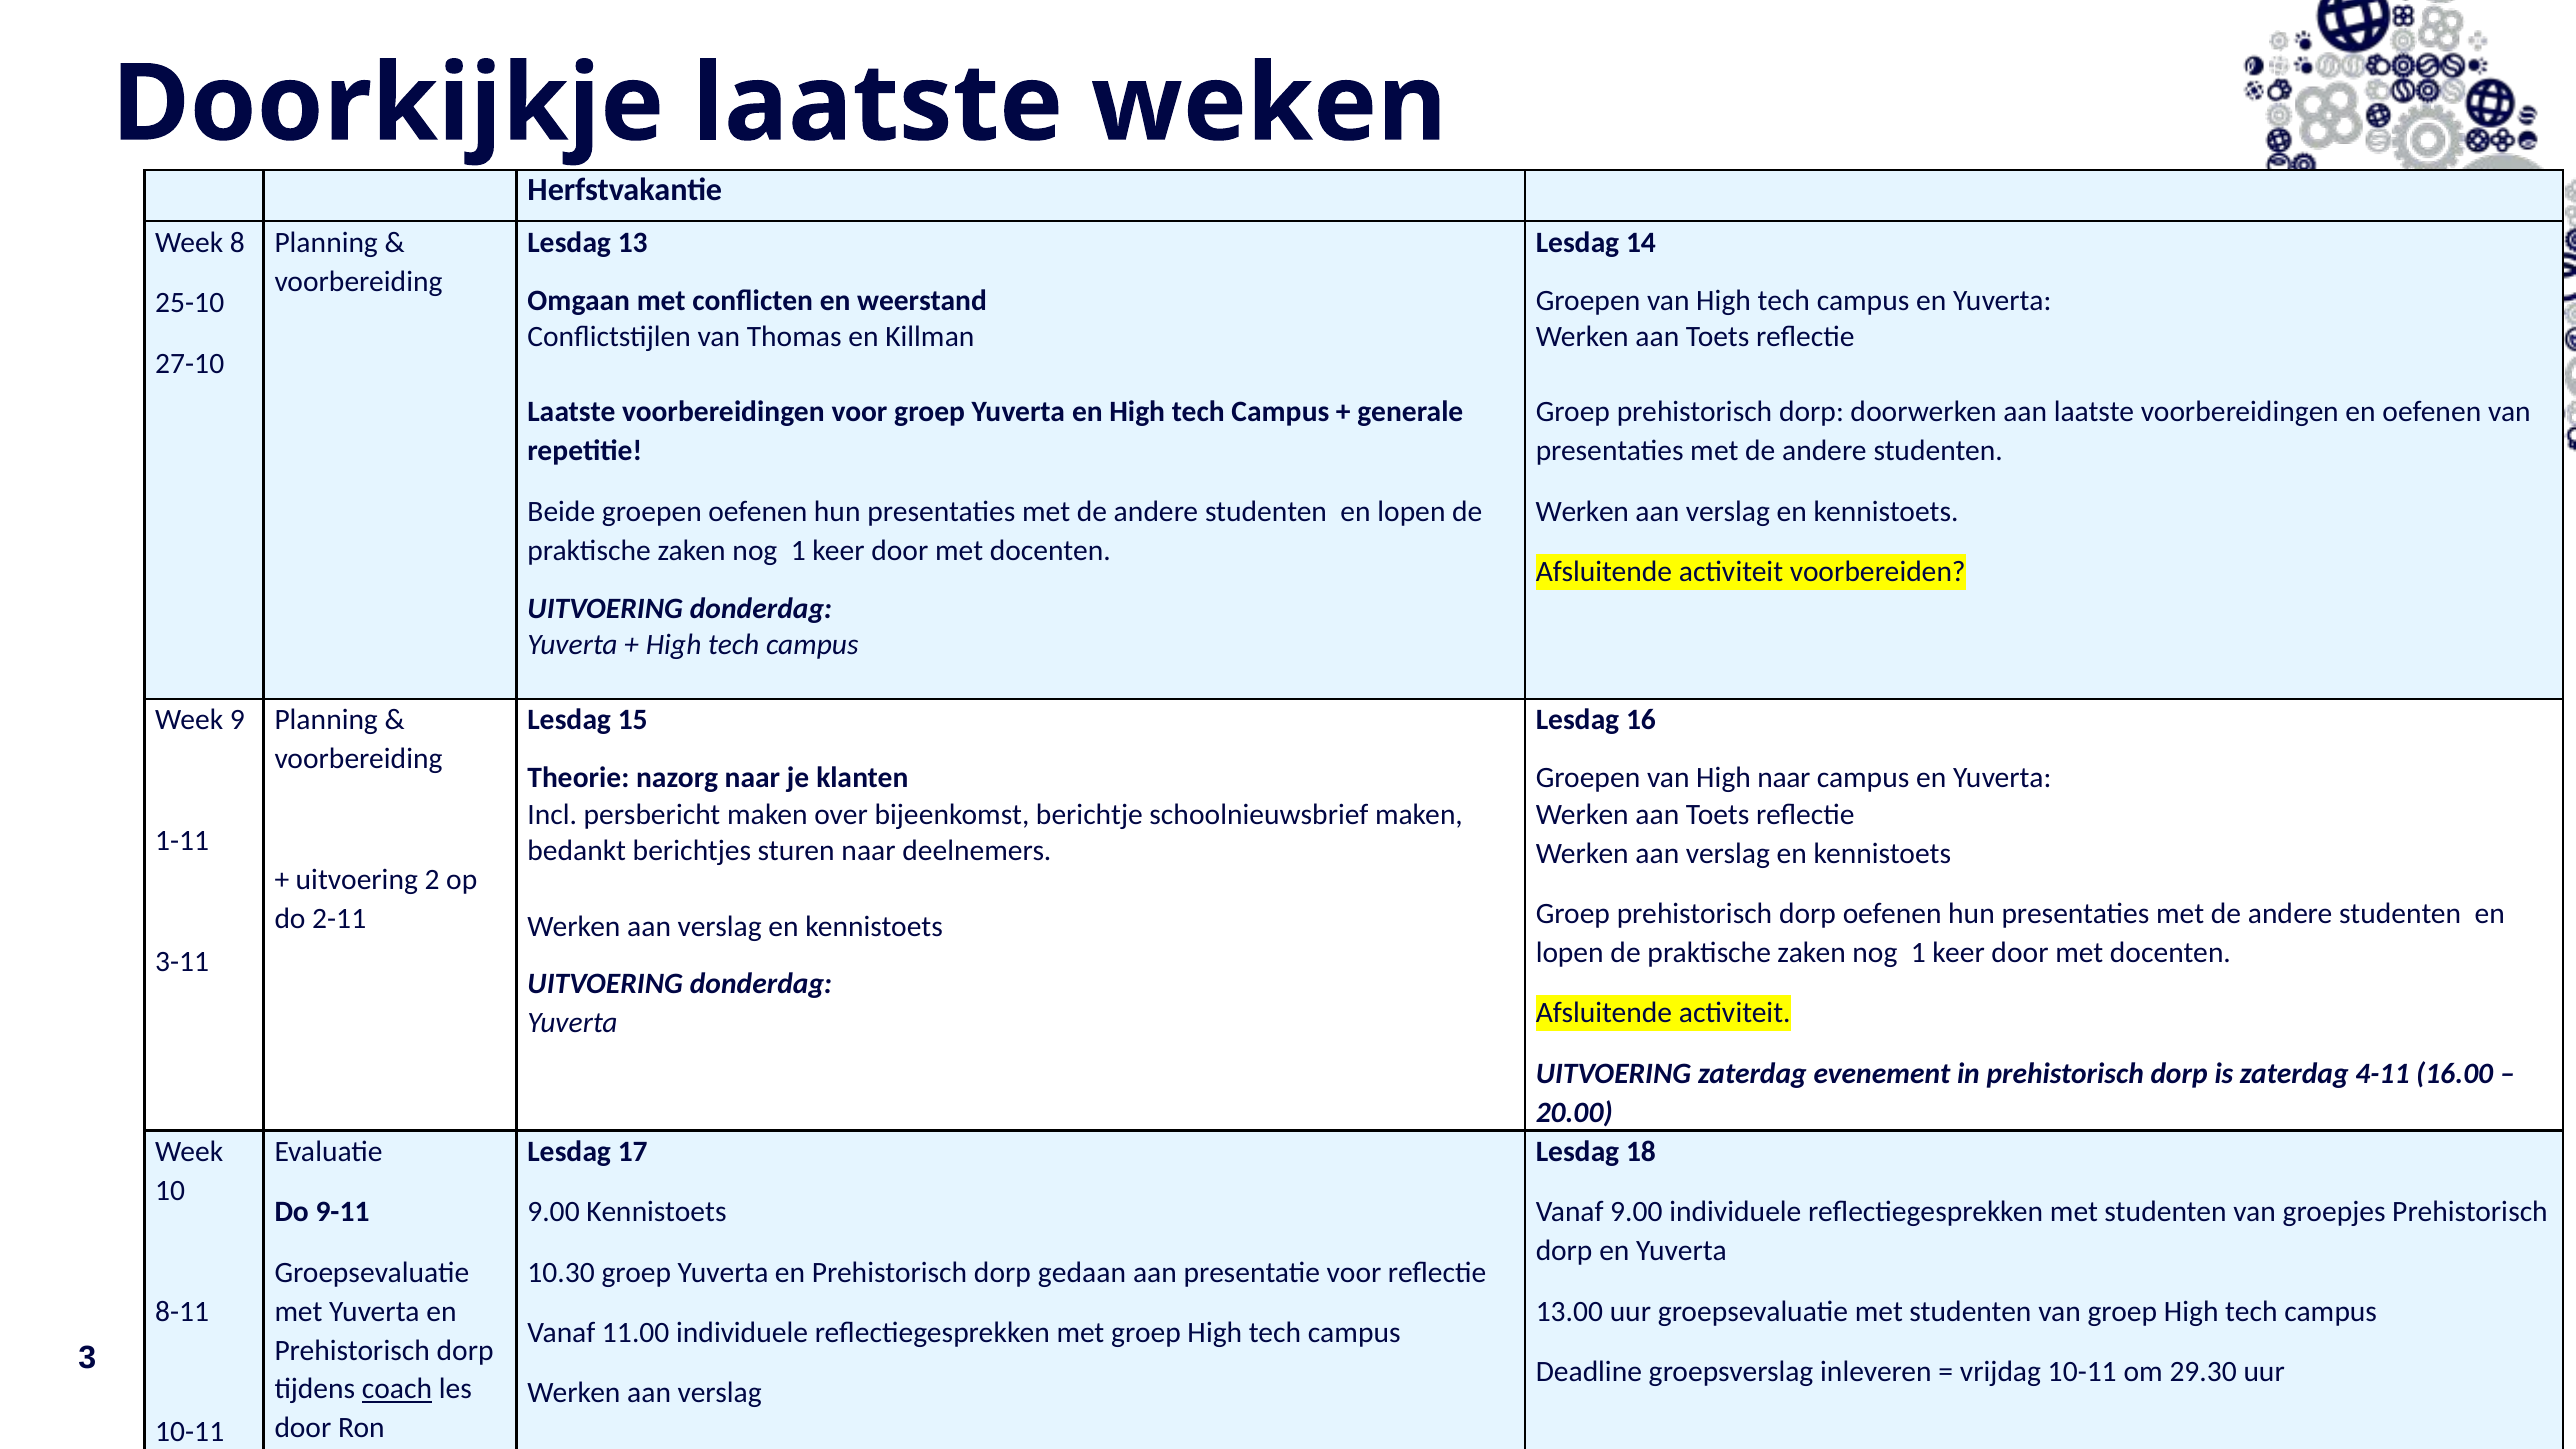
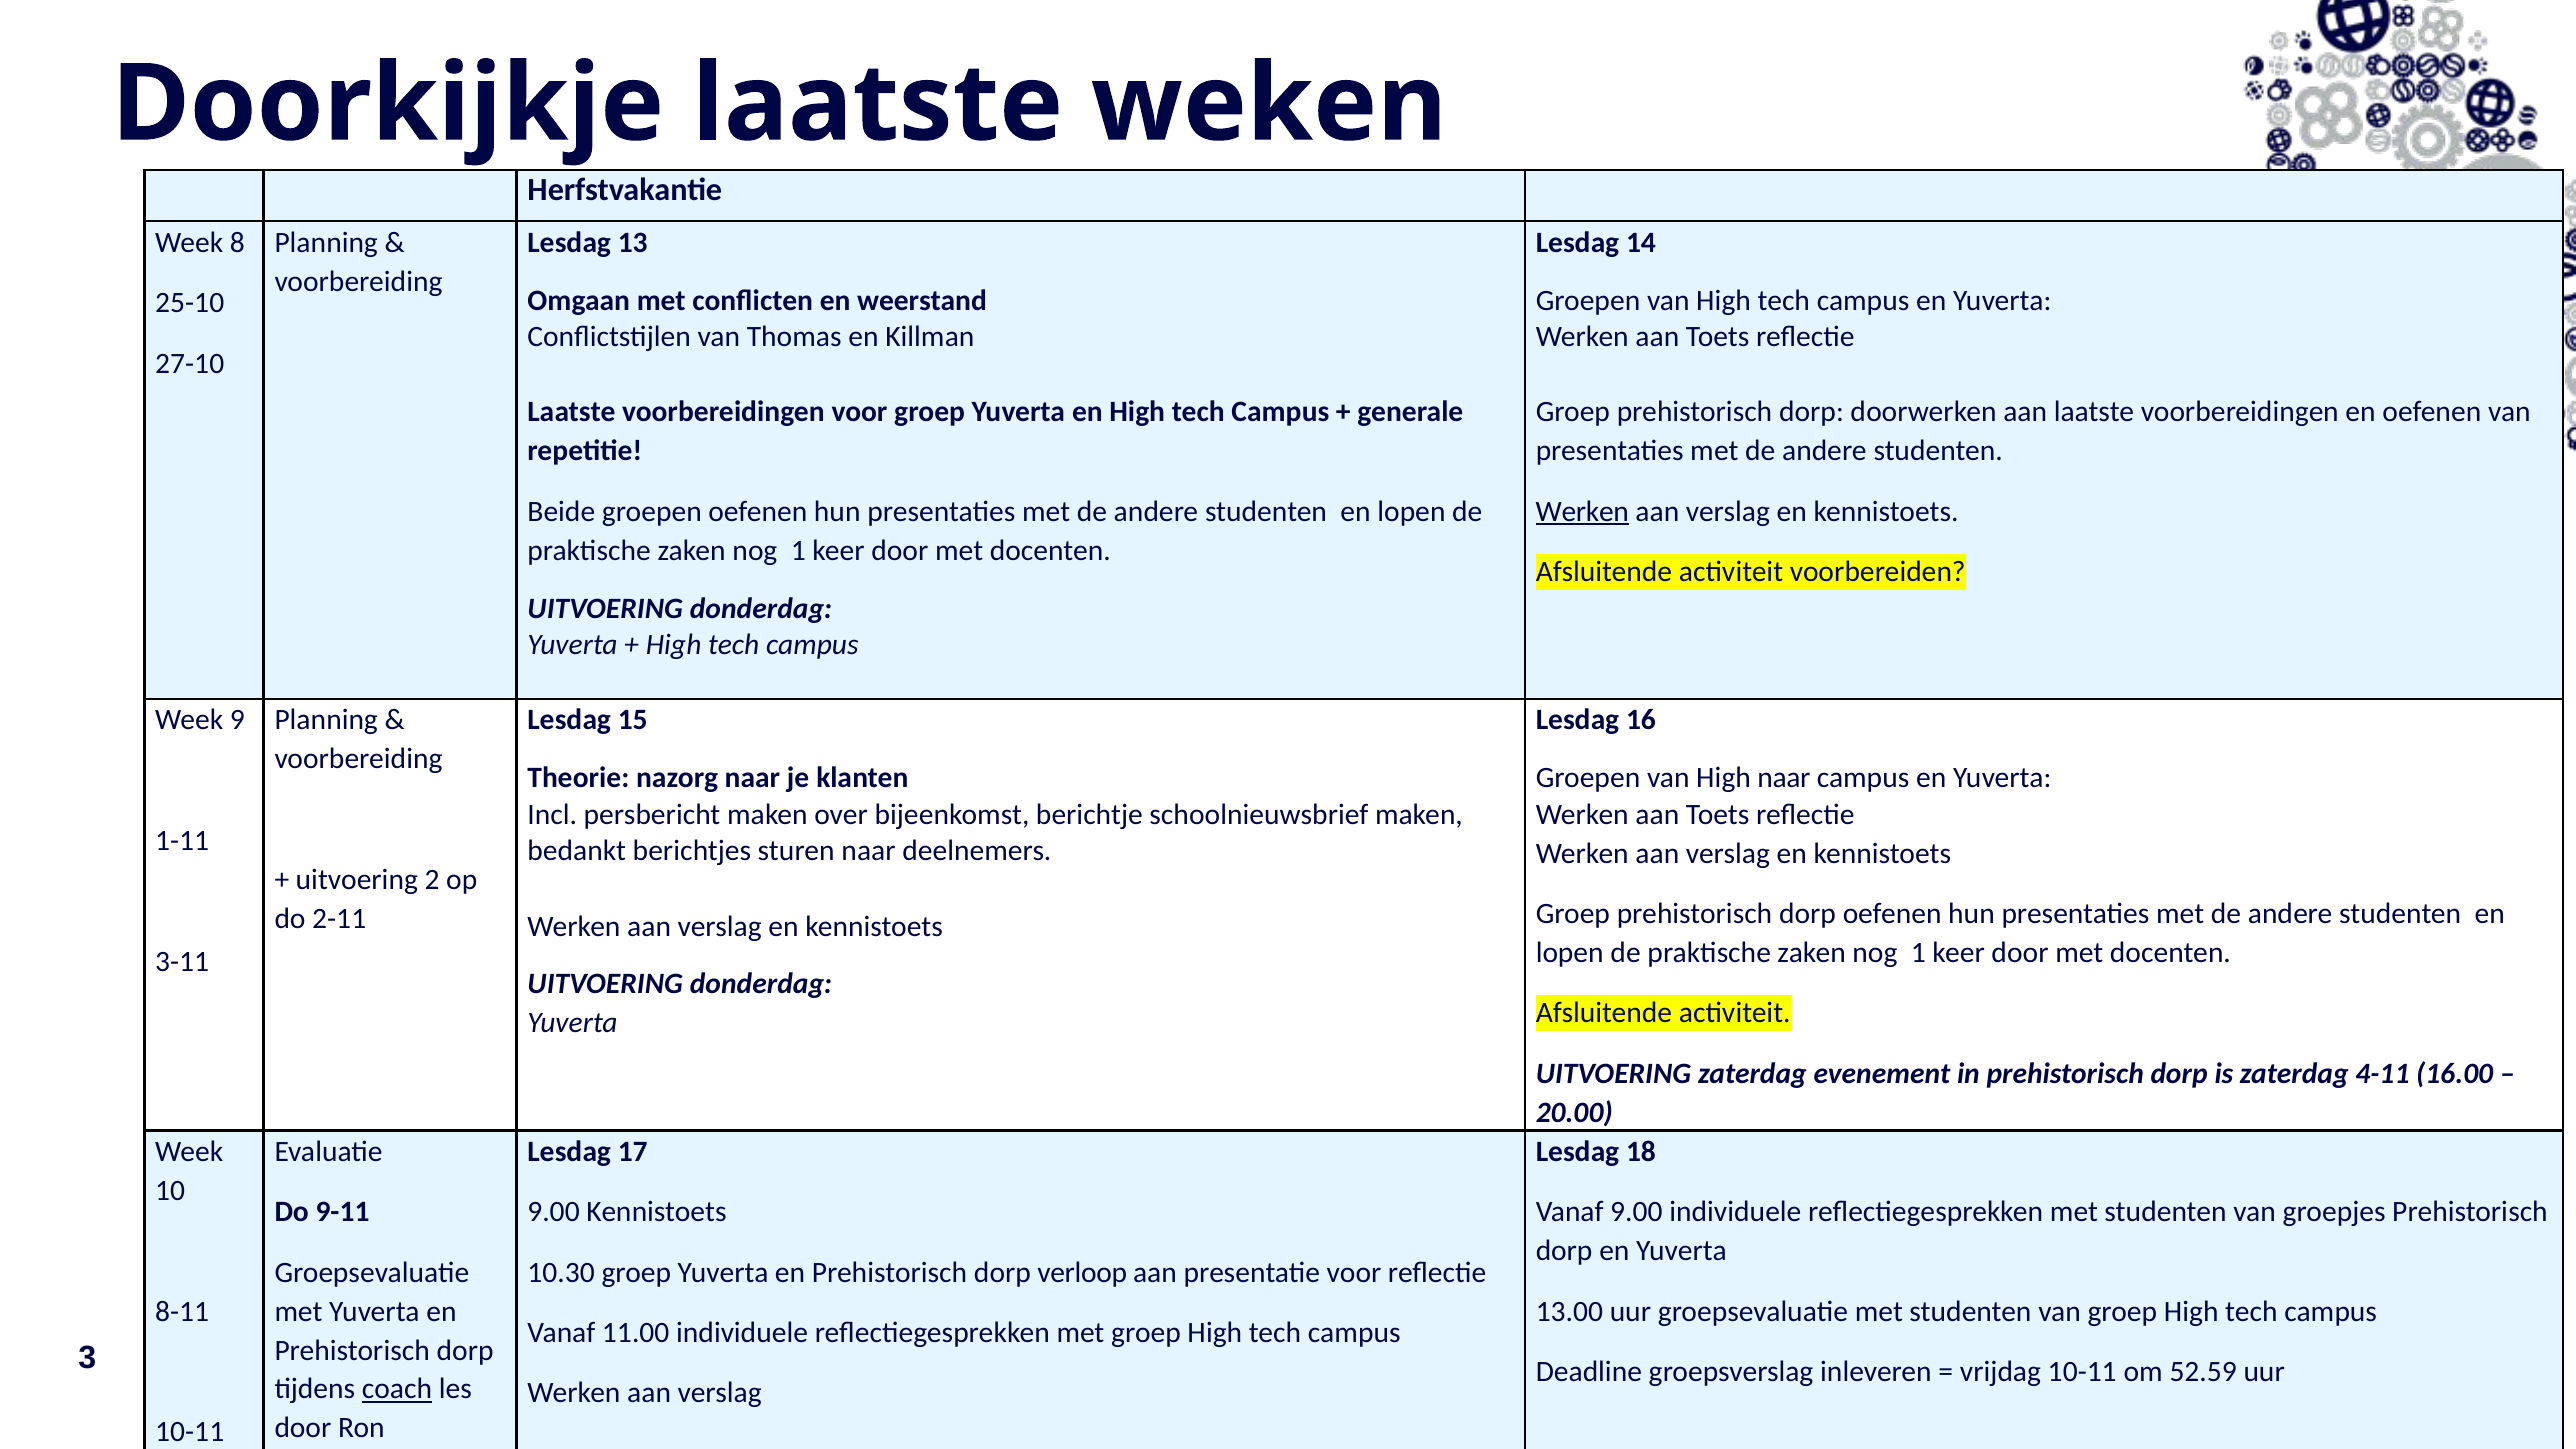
Werken at (1582, 512) underline: none -> present
gedaan: gedaan -> verloop
29.30: 29.30 -> 52.59
